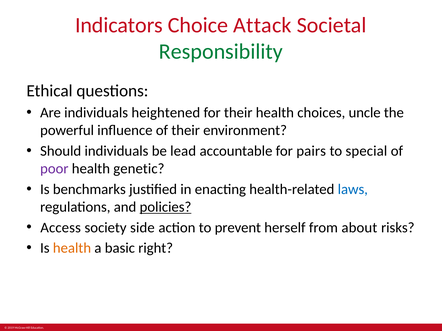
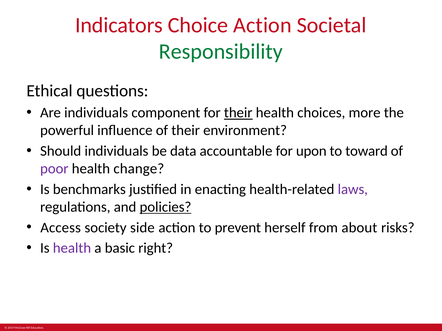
Choice Attack: Attack -> Action
heightened: heightened -> component
their at (238, 113) underline: none -> present
uncle: uncle -> more
lead: lead -> data
pairs: pairs -> upon
special: special -> toward
genetic: genetic -> change
laws colour: blue -> purple
health at (72, 249) colour: orange -> purple
